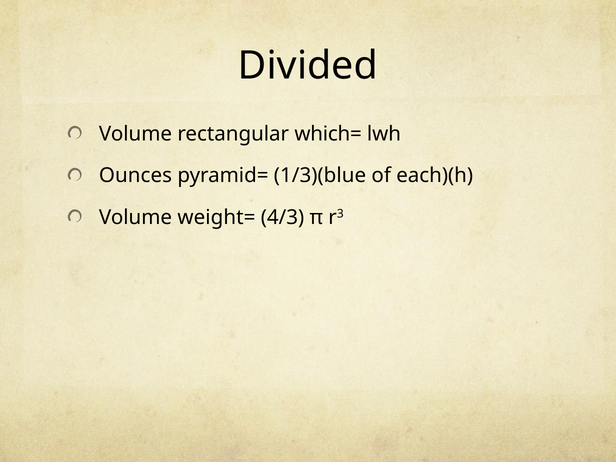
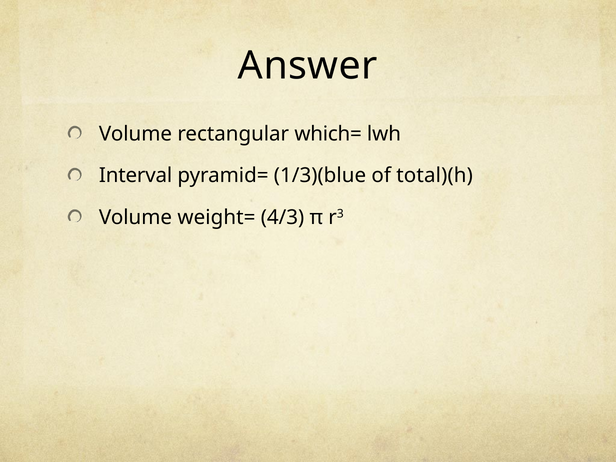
Divided: Divided -> Answer
Ounces: Ounces -> Interval
each)(h: each)(h -> total)(h
